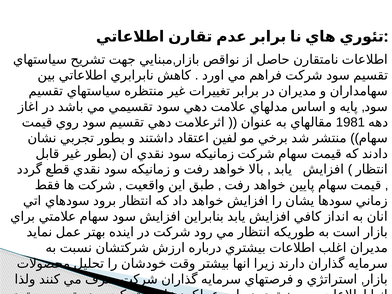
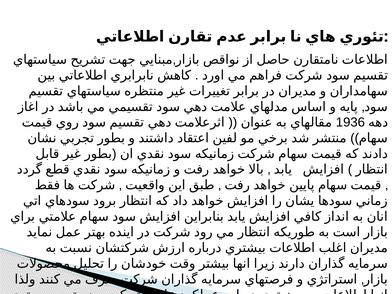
1981: 1981 -> 1936
